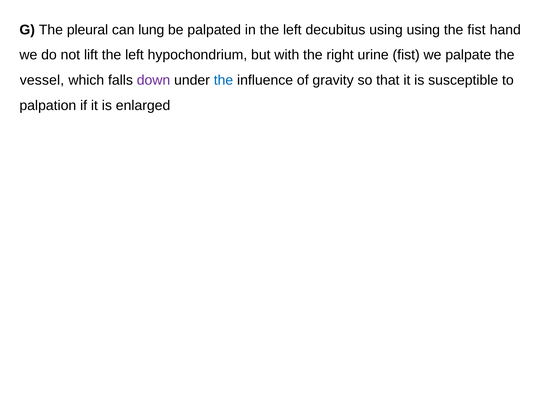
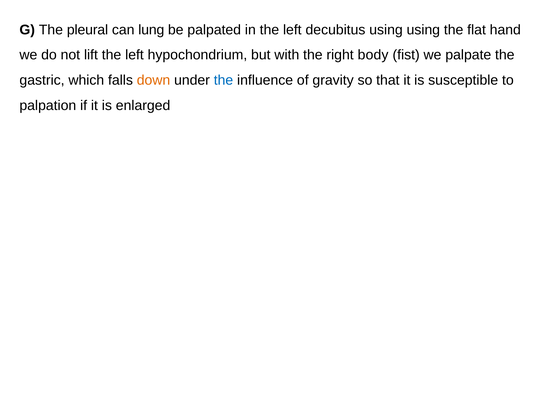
the fist: fist -> flat
urine: urine -> body
vessel: vessel -> gastric
down colour: purple -> orange
